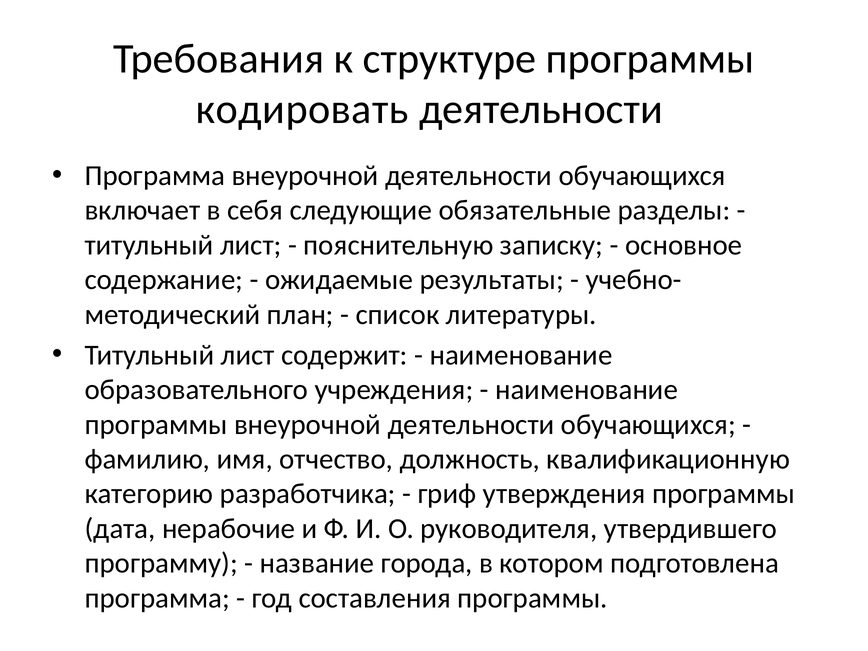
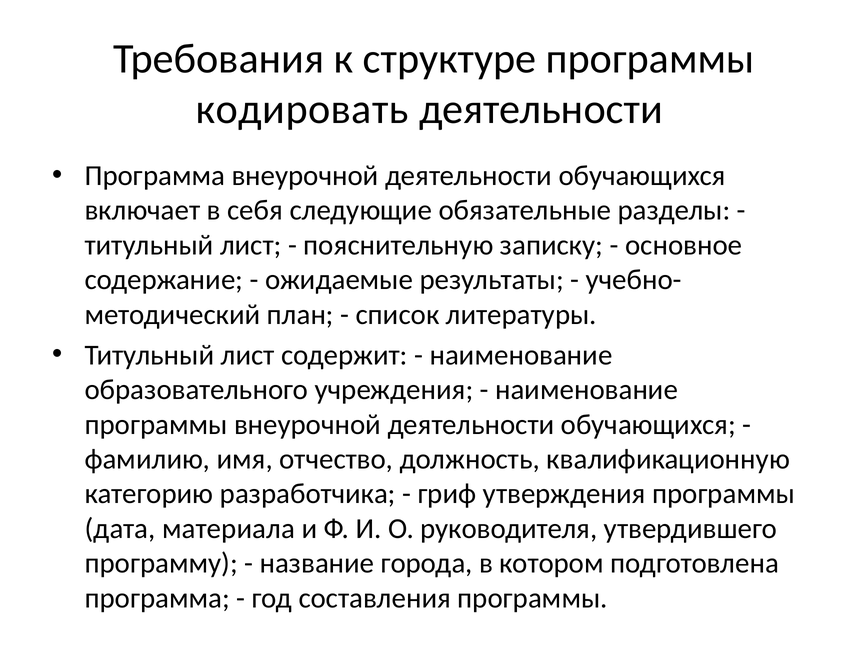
нерабочие: нерабочие -> материала
